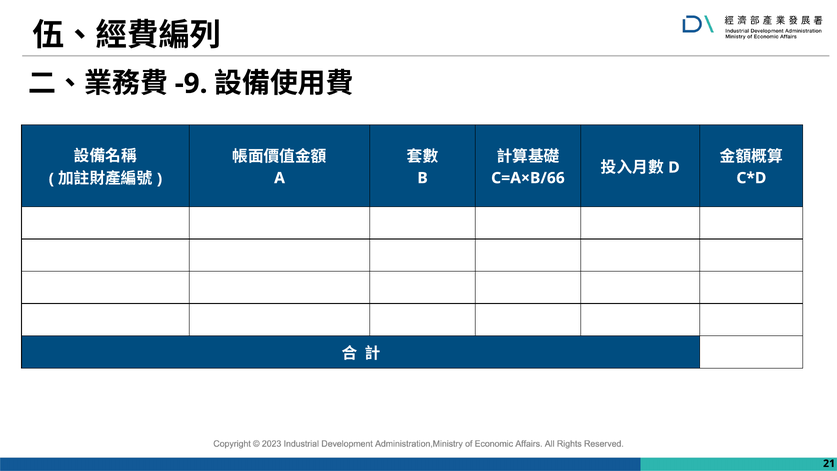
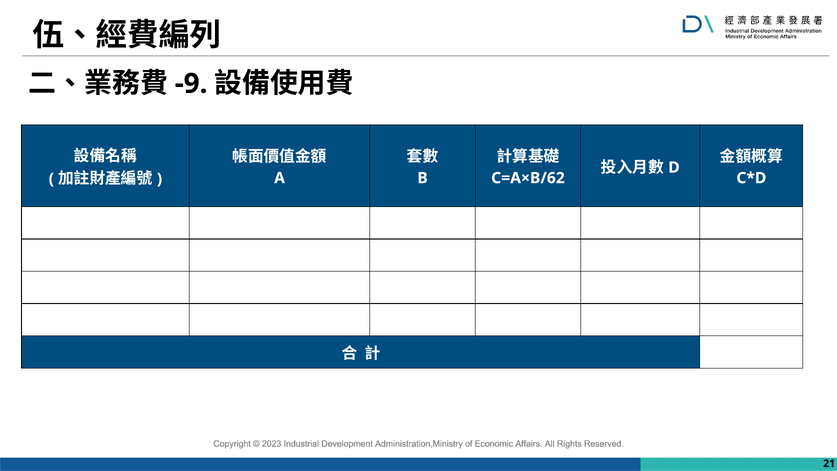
C=A×B/66: C=A×B/66 -> C=A×B/62
